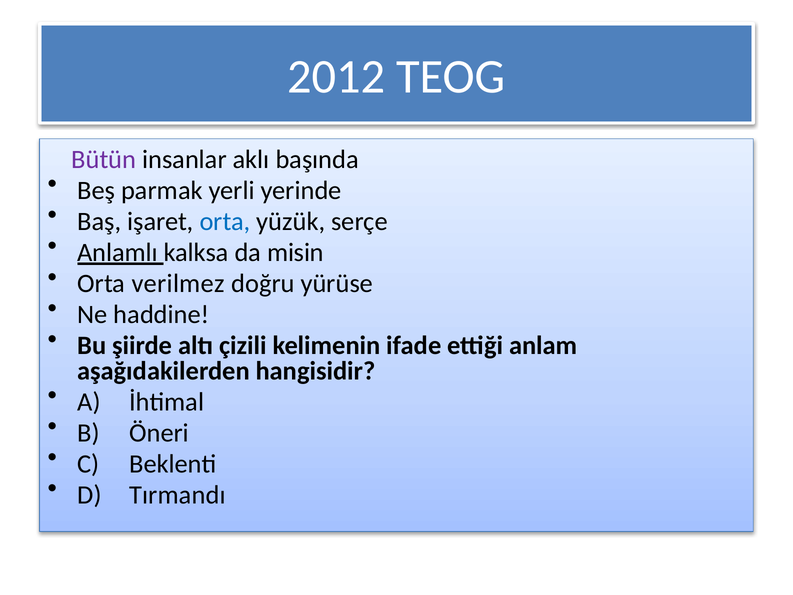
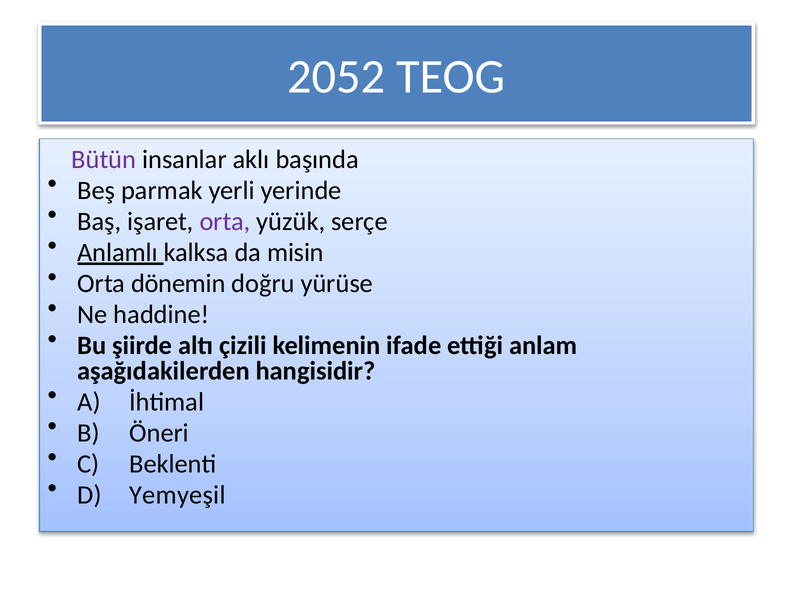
2012: 2012 -> 2052
orta at (225, 221) colour: blue -> purple
verilmez: verilmez -> dönemin
Tırmandı: Tırmandı -> Yemyeşil
